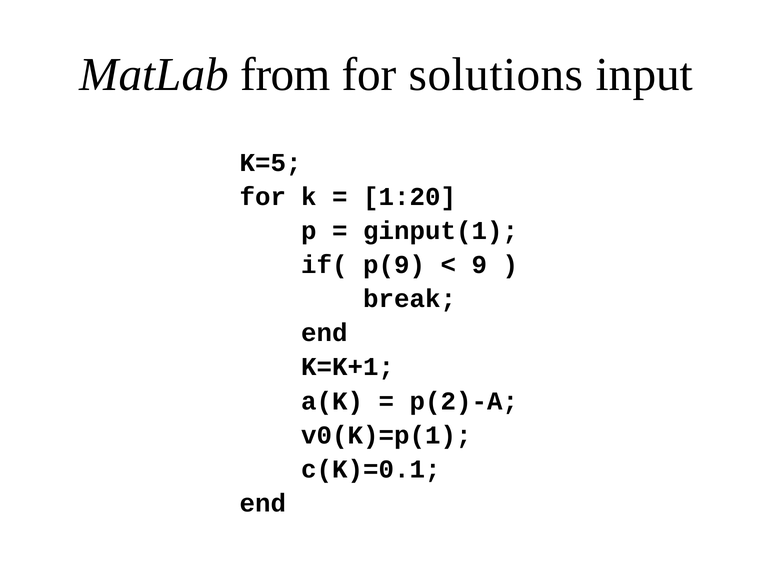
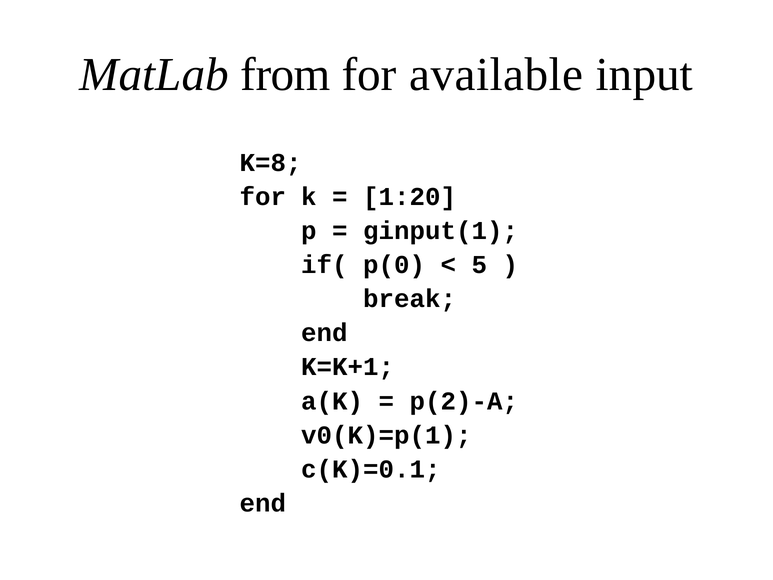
solutions: solutions -> available
K=5: K=5 -> K=8
p(9: p(9 -> p(0
9: 9 -> 5
